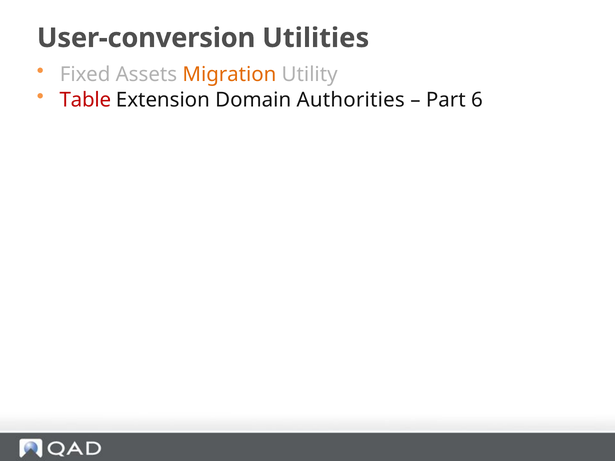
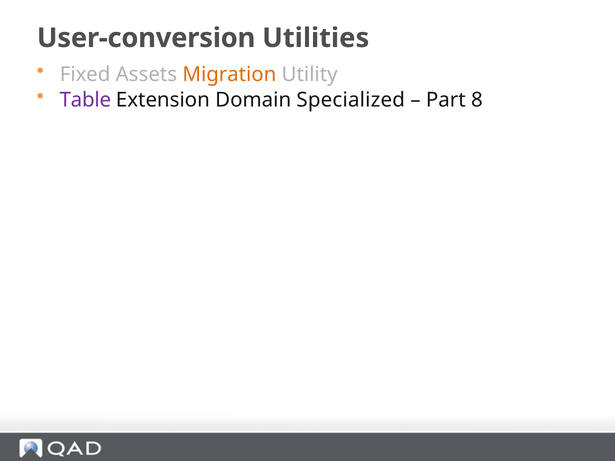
Table colour: red -> purple
Authorities: Authorities -> Specialized
6: 6 -> 8
